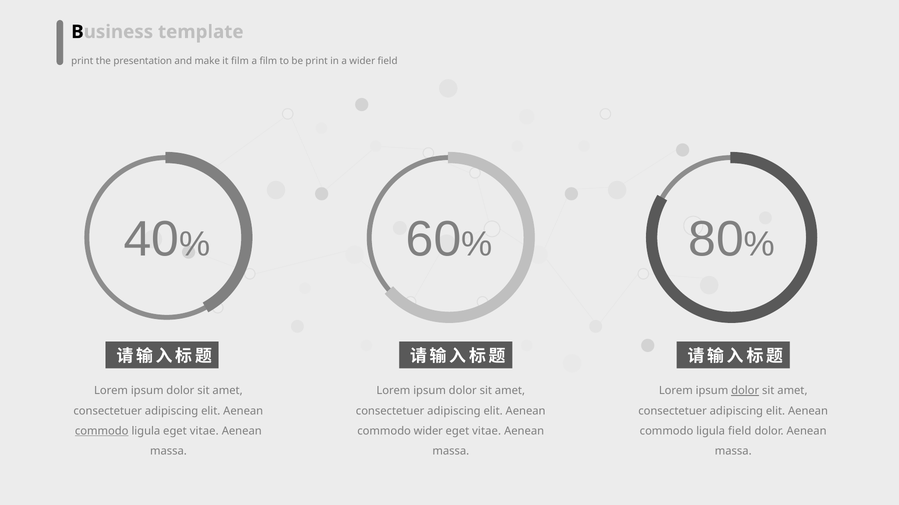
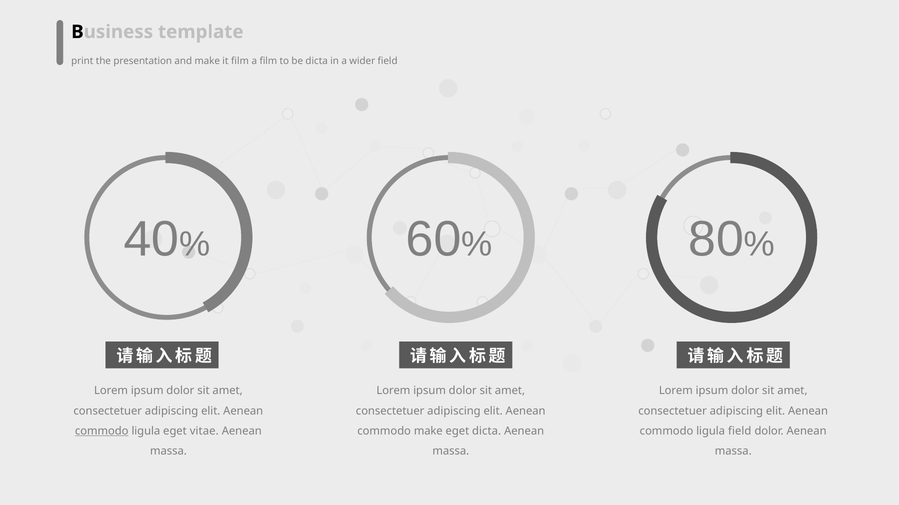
be print: print -> dicta
dolor at (745, 391) underline: present -> none
commodo wider: wider -> make
vitae at (487, 432): vitae -> dicta
